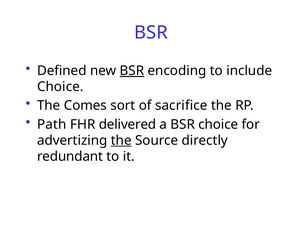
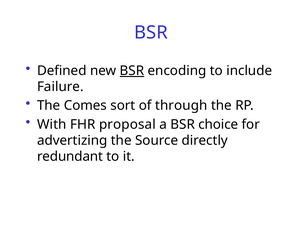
Choice at (60, 87): Choice -> Failure
sacrifice: sacrifice -> through
Path: Path -> With
delivered: delivered -> proposal
the at (121, 141) underline: present -> none
